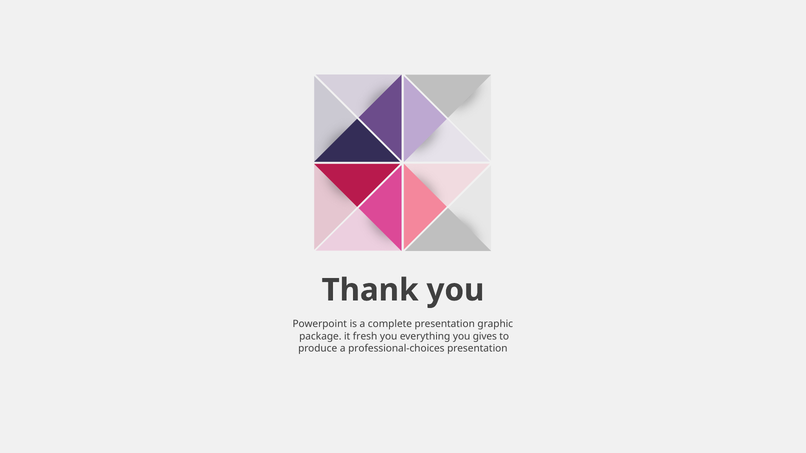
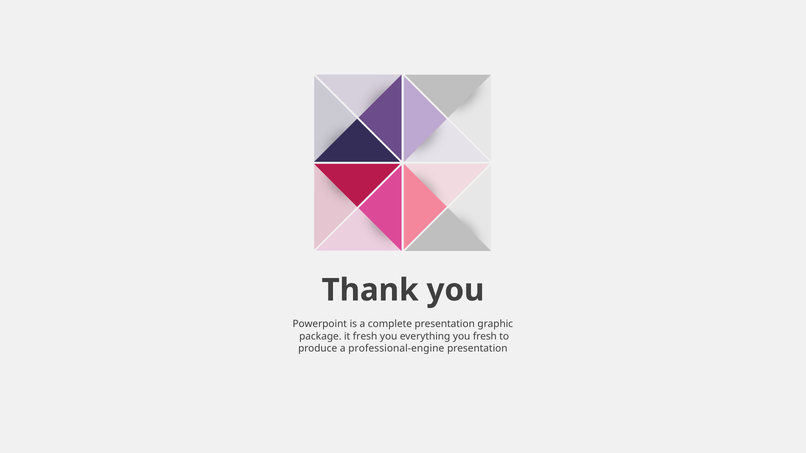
you gives: gives -> fresh
professional-choices: professional-choices -> professional-engine
